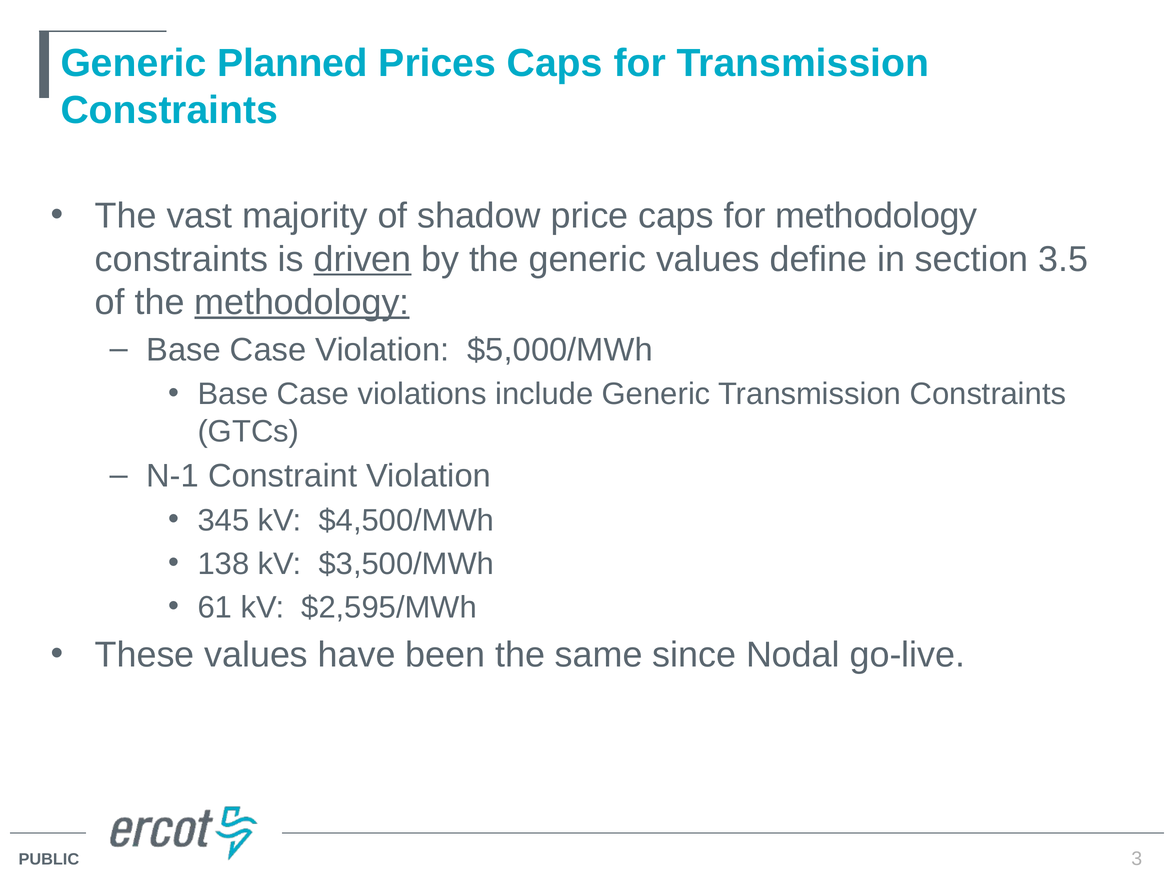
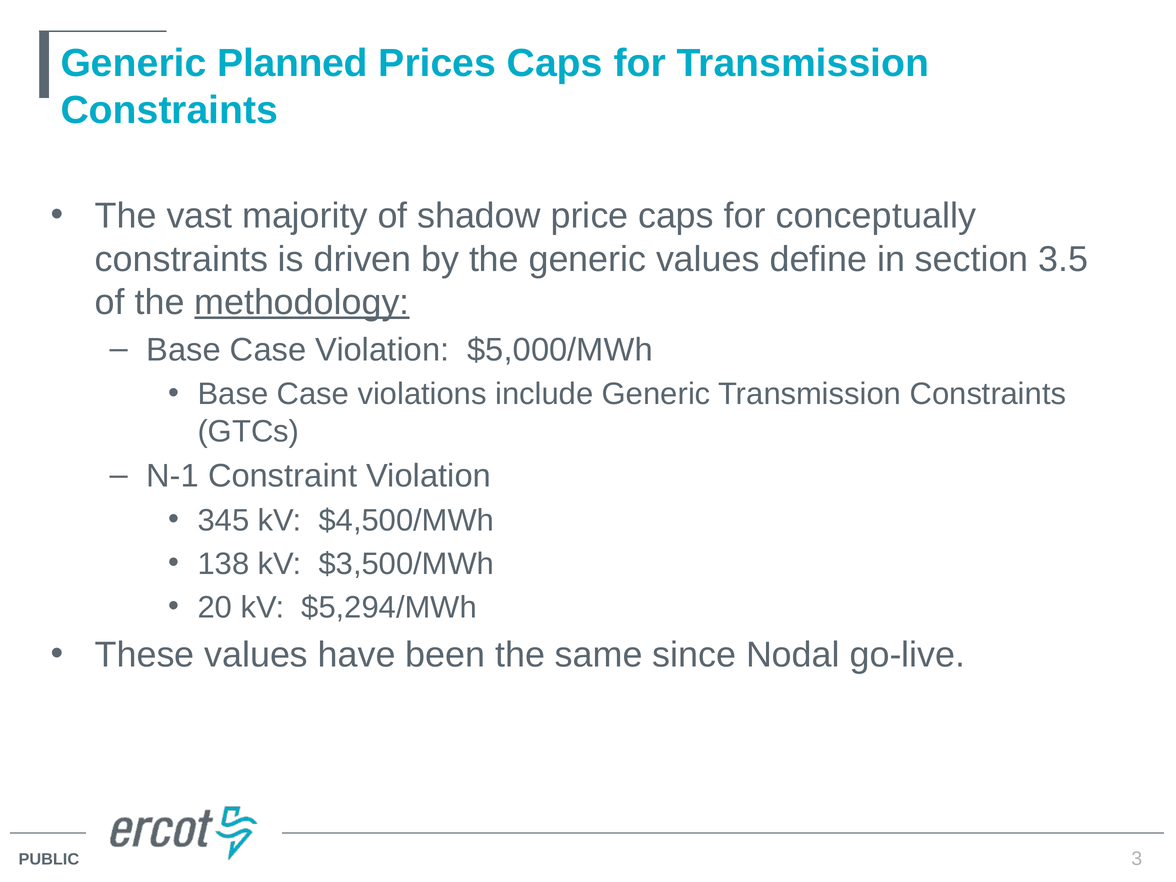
for methodology: methodology -> conceptually
driven underline: present -> none
61: 61 -> 20
$2,595/MWh: $2,595/MWh -> $5,294/MWh
